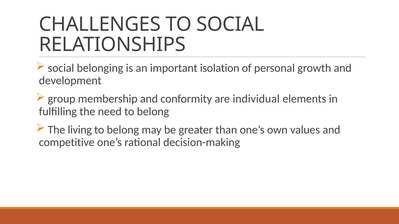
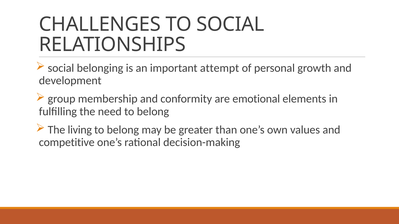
isolation: isolation -> attempt
individual: individual -> emotional
